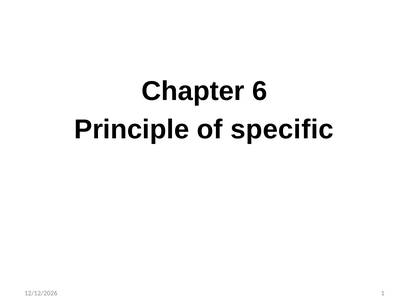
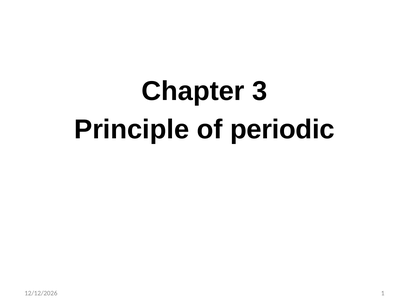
6: 6 -> 3
specific: specific -> periodic
